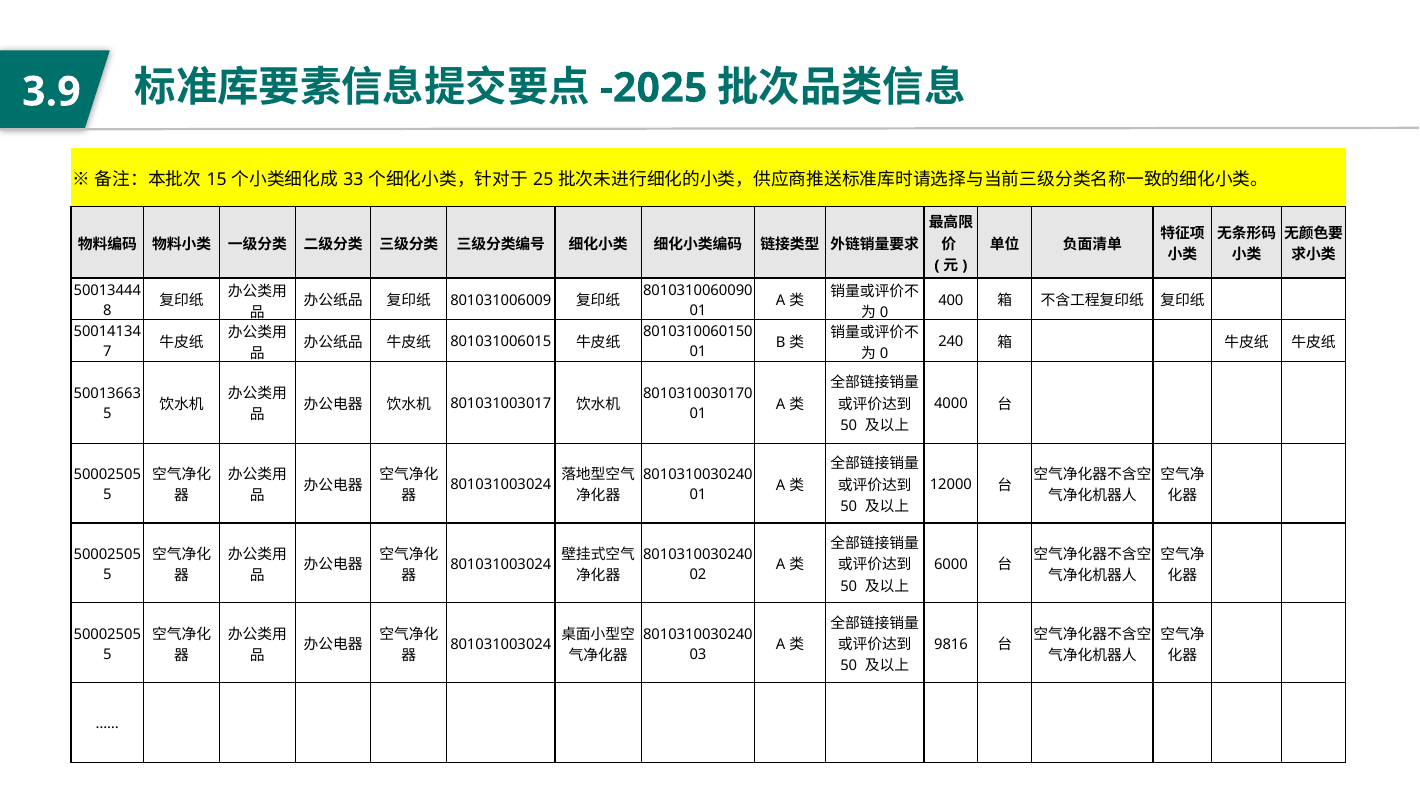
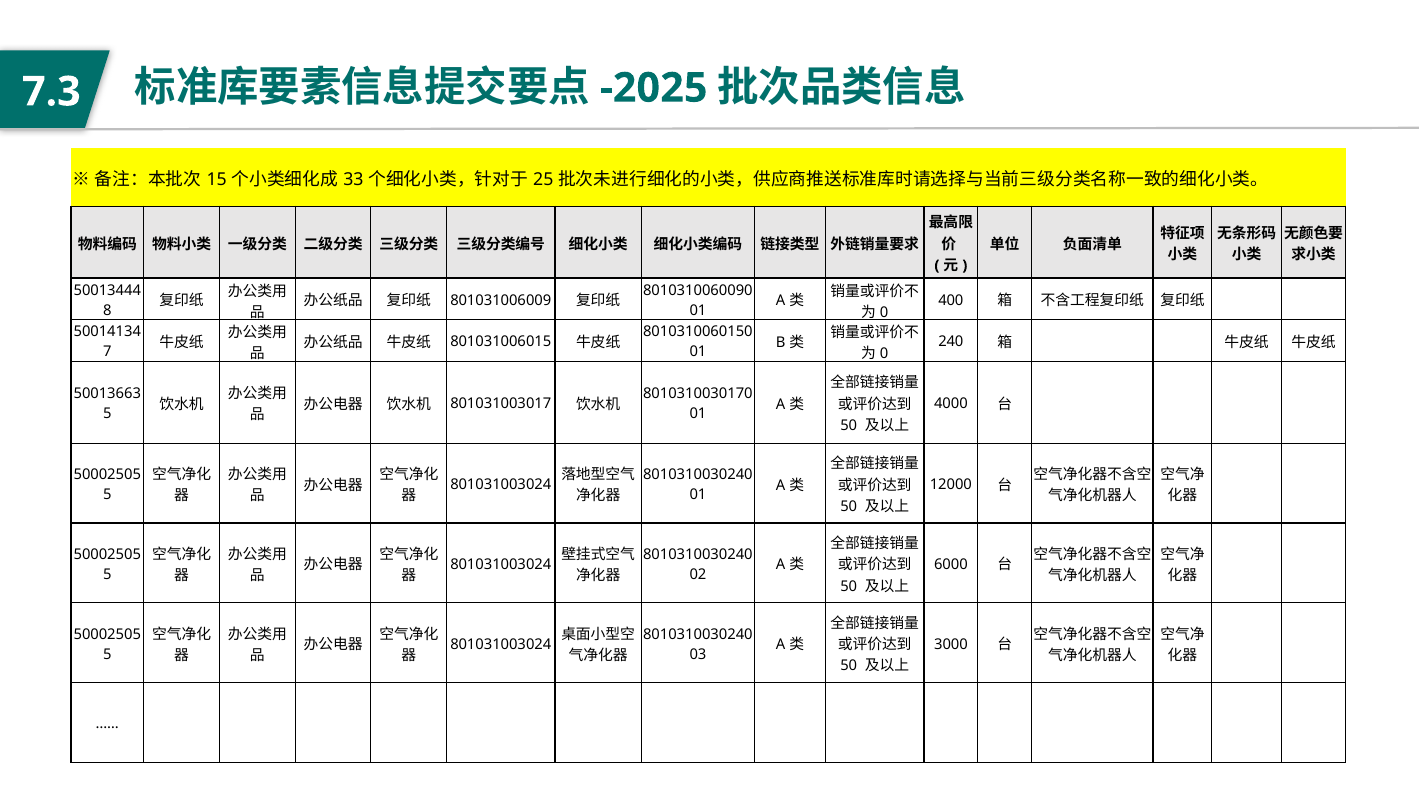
3.9: 3.9 -> 7.3
9816: 9816 -> 3000
